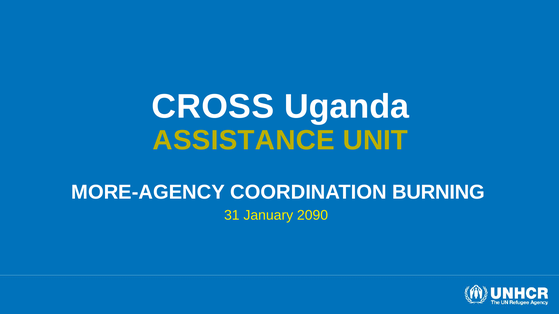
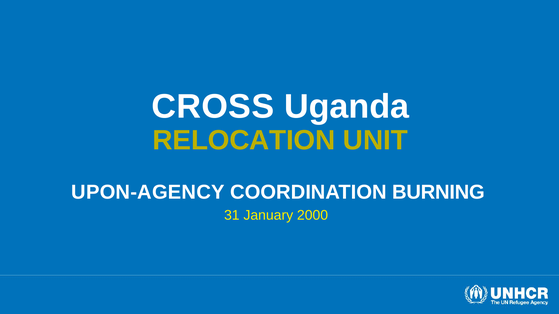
ASSISTANCE: ASSISTANCE -> RELOCATION
MORE-AGENCY: MORE-AGENCY -> UPON-AGENCY
2090: 2090 -> 2000
